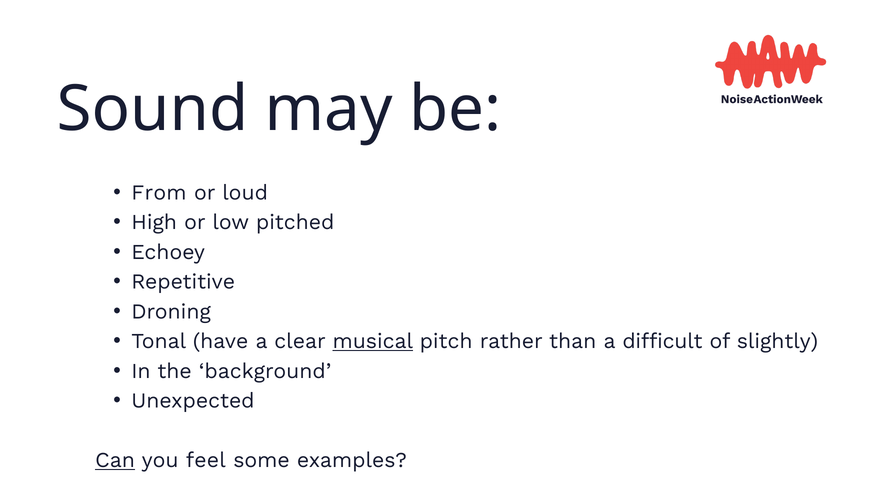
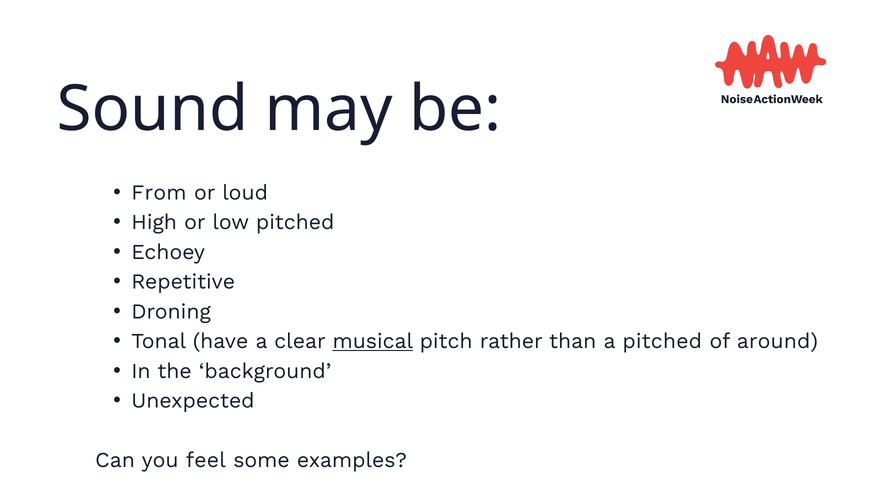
a difficult: difficult -> pitched
slightly: slightly -> around
Can underline: present -> none
